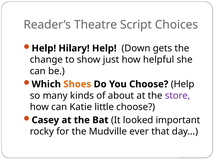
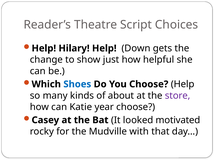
Shoes colour: orange -> blue
little: little -> year
important: important -> motivated
ever: ever -> with
